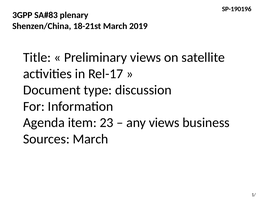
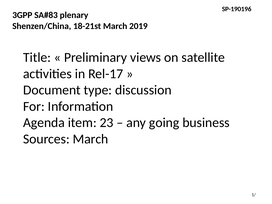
any views: views -> going
